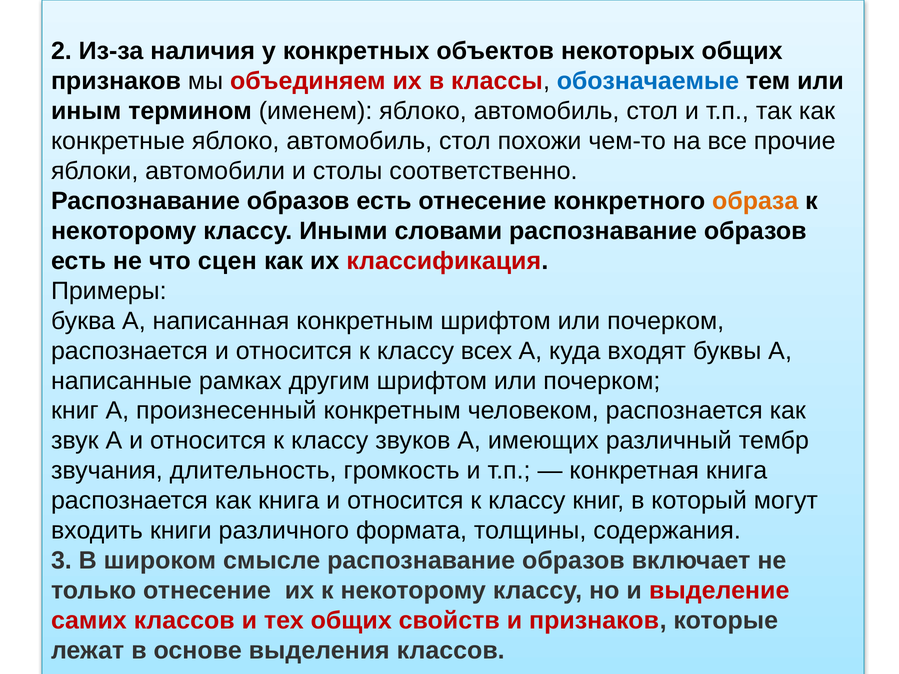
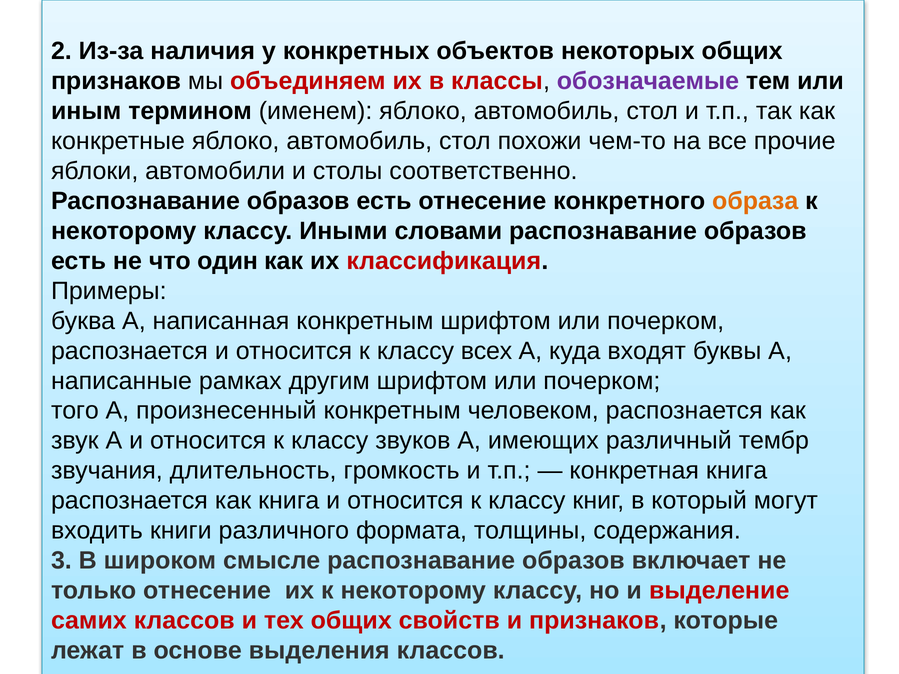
обозначаемые colour: blue -> purple
сцен: сцен -> один
книг at (75, 411): книг -> того
